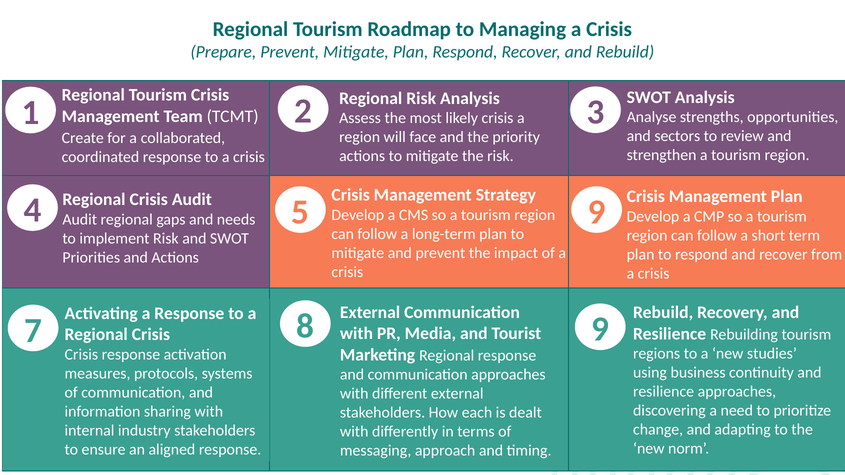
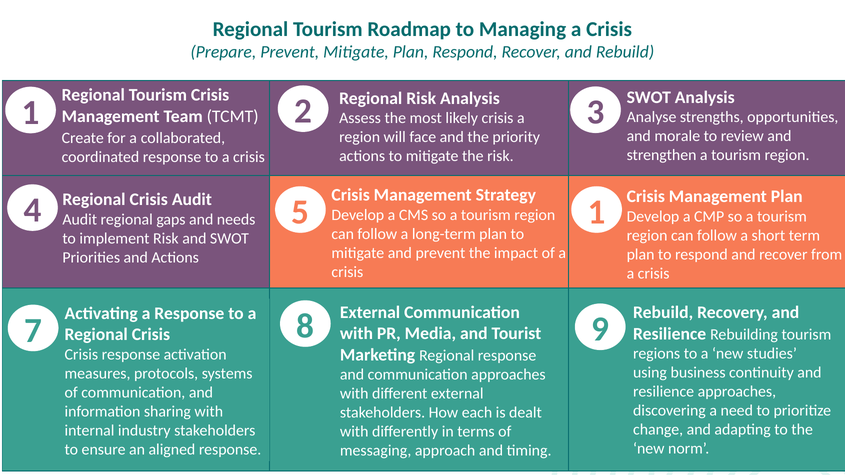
sectors: sectors -> morale
5 9: 9 -> 1
